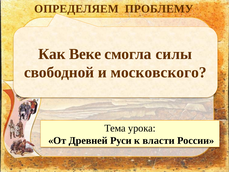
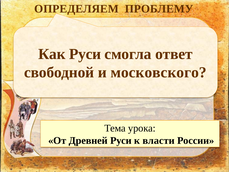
Как Веке: Веке -> Руси
силы: силы -> ответ
